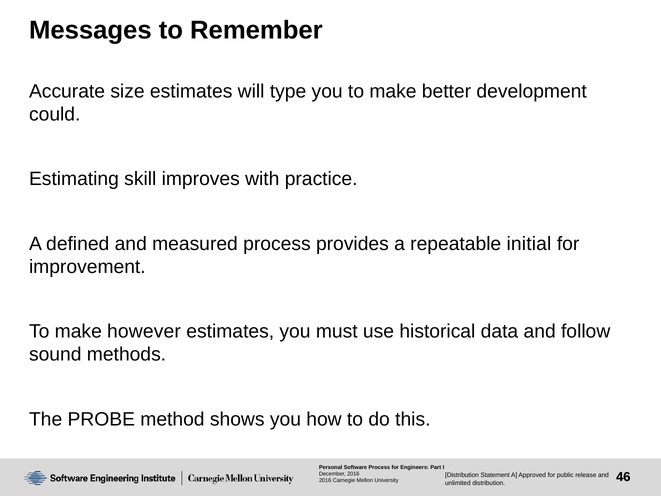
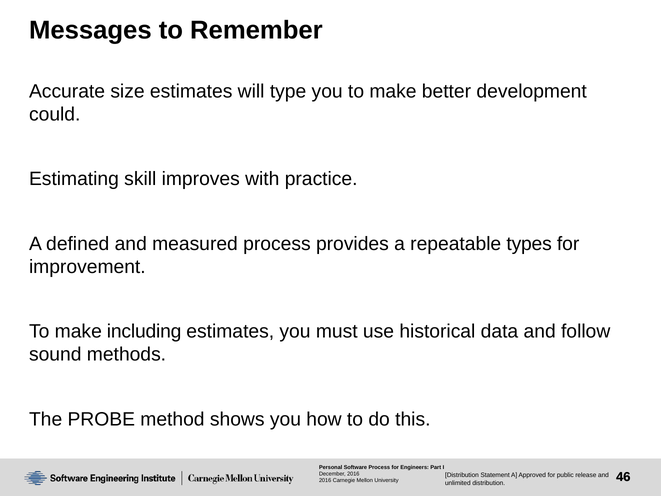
initial: initial -> types
however: however -> including
